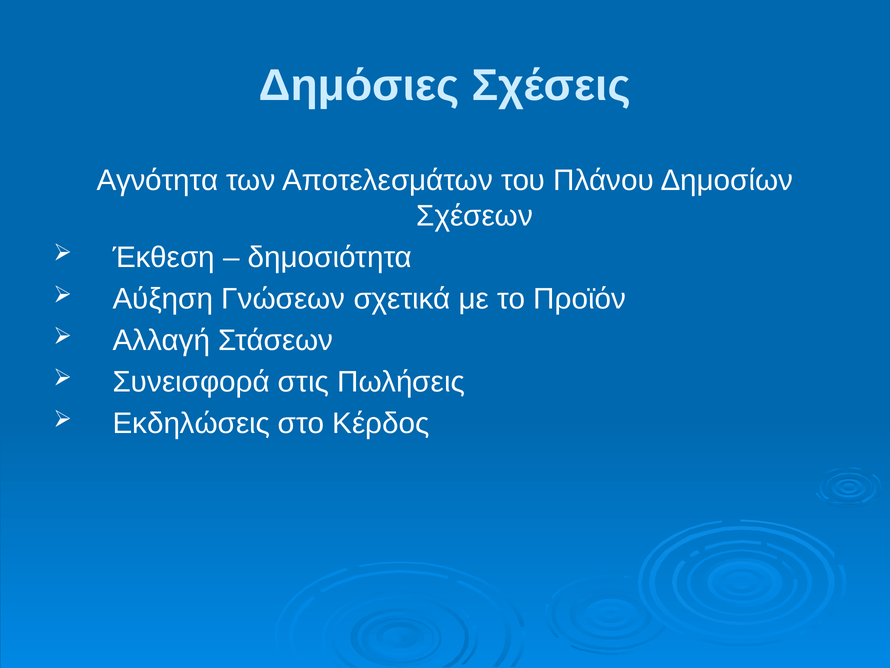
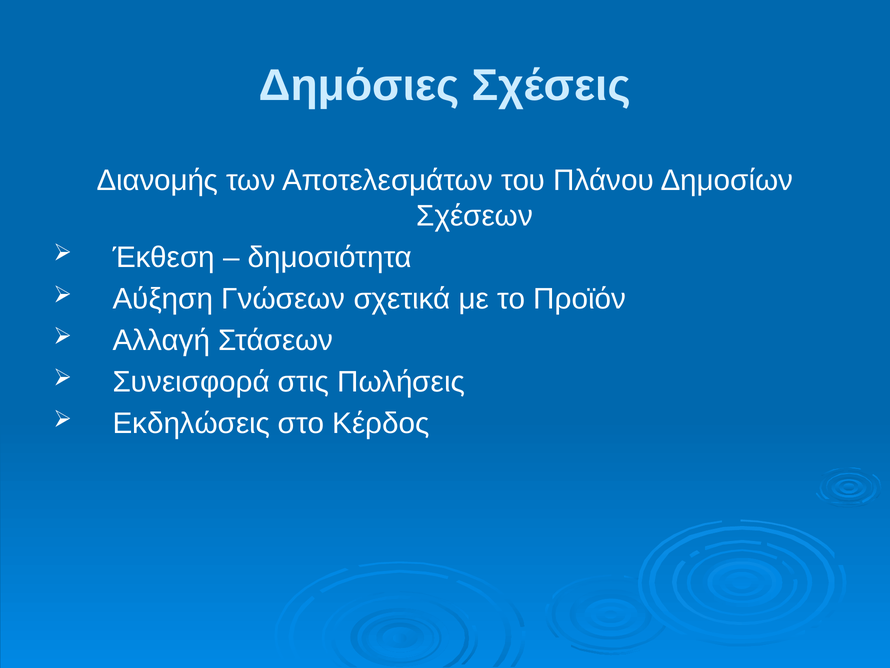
Αγνότητα: Αγνότητα -> Διανομής
